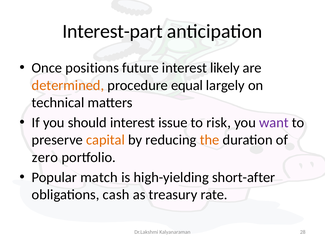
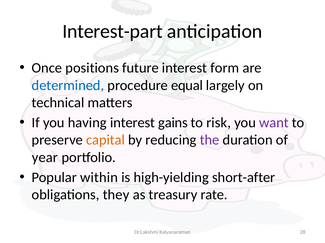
likely: likely -> form
determined colour: orange -> blue
should: should -> having
issue: issue -> gains
the colour: orange -> purple
zero: zero -> year
match: match -> within
cash: cash -> they
